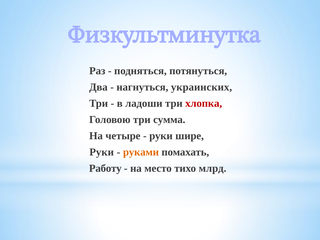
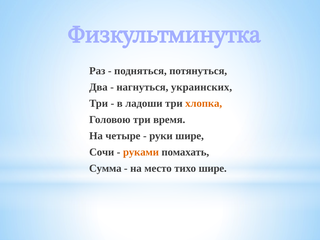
хлопка colour: red -> orange
сумма: сумма -> время
Руки at (102, 152): Руки -> Сочи
Работу: Работу -> Сумма
тихо млрд: млрд -> шире
